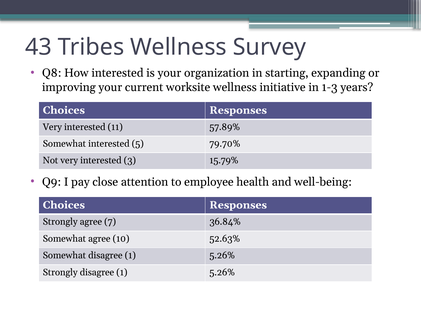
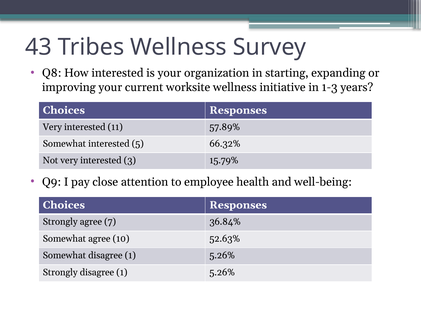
79.70%: 79.70% -> 66.32%
